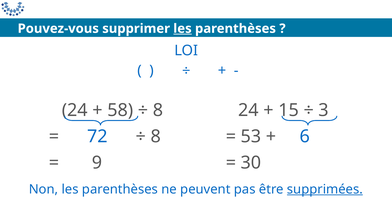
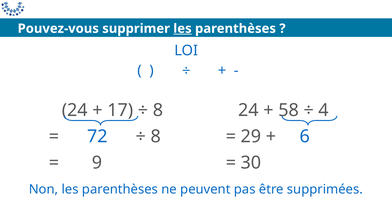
58: 58 -> 17
15: 15 -> 58
3: 3 -> 4
53: 53 -> 29
supprimées underline: present -> none
